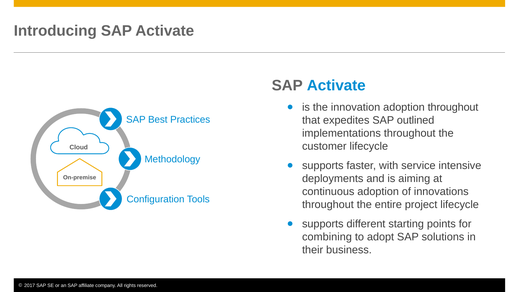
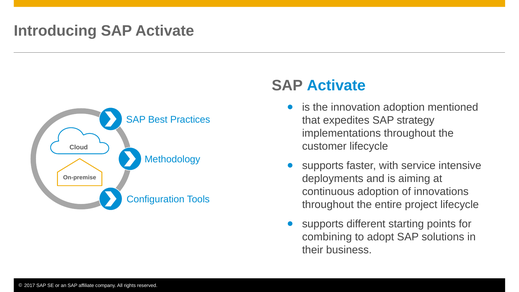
adoption throughout: throughout -> mentioned
outlined: outlined -> strategy
